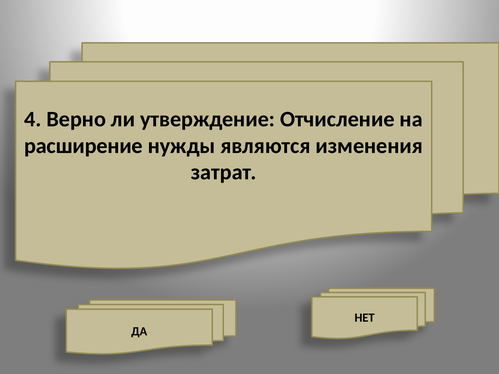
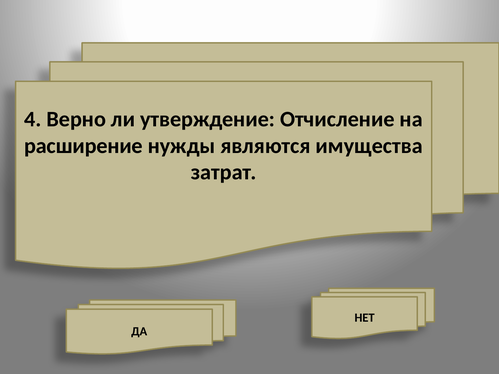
изменения: изменения -> имущества
